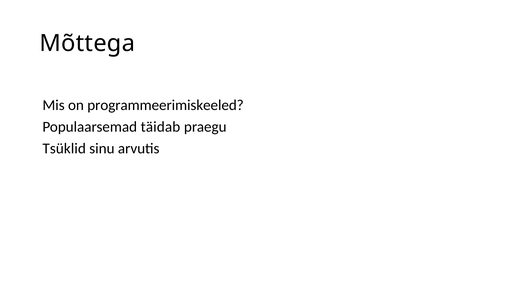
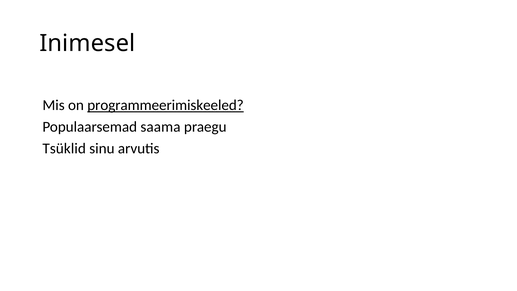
Mõttega: Mõttega -> Inimesel
programmeerimiskeeled underline: none -> present
täidab: täidab -> saama
